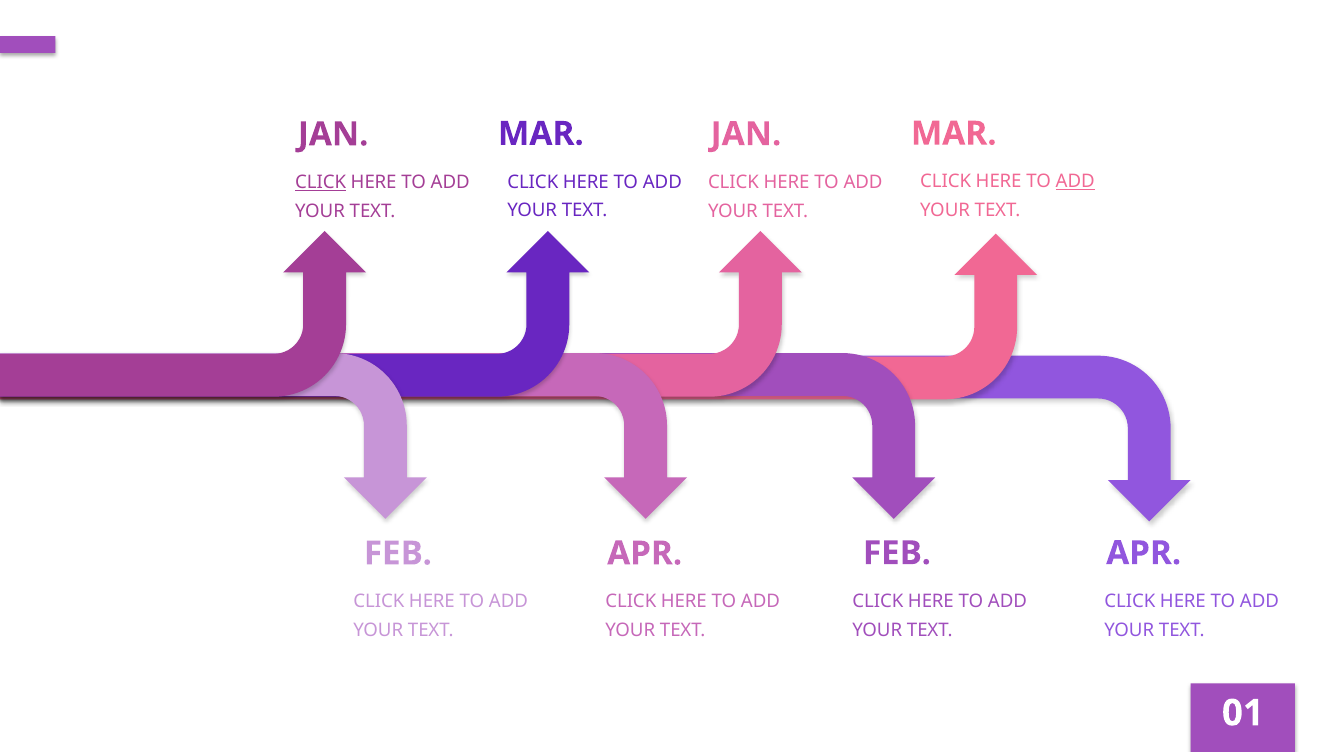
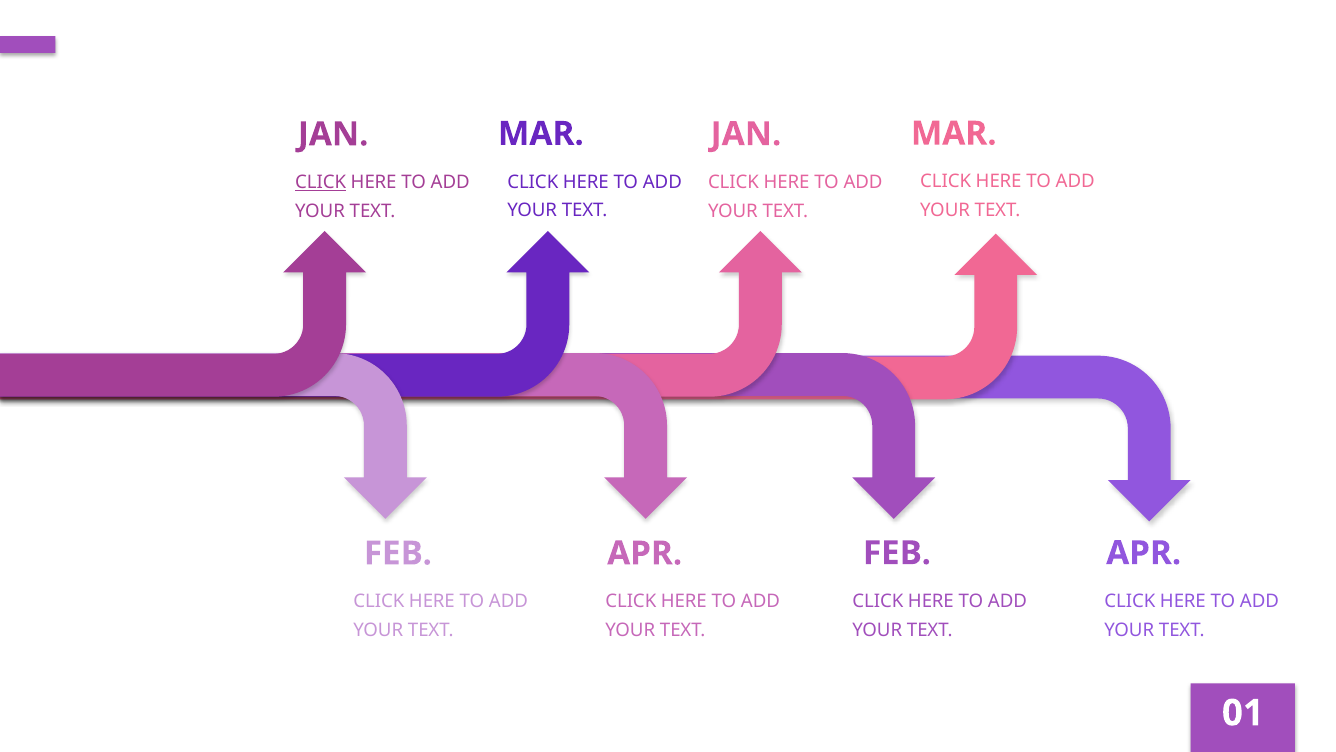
ADD at (1075, 181) underline: present -> none
